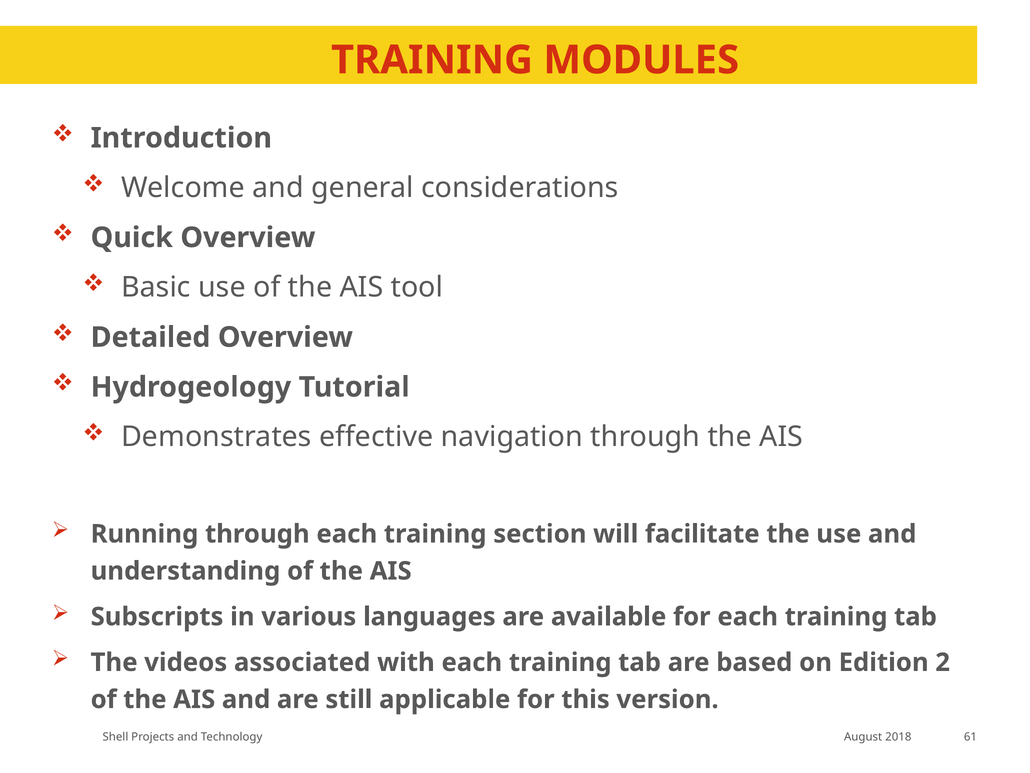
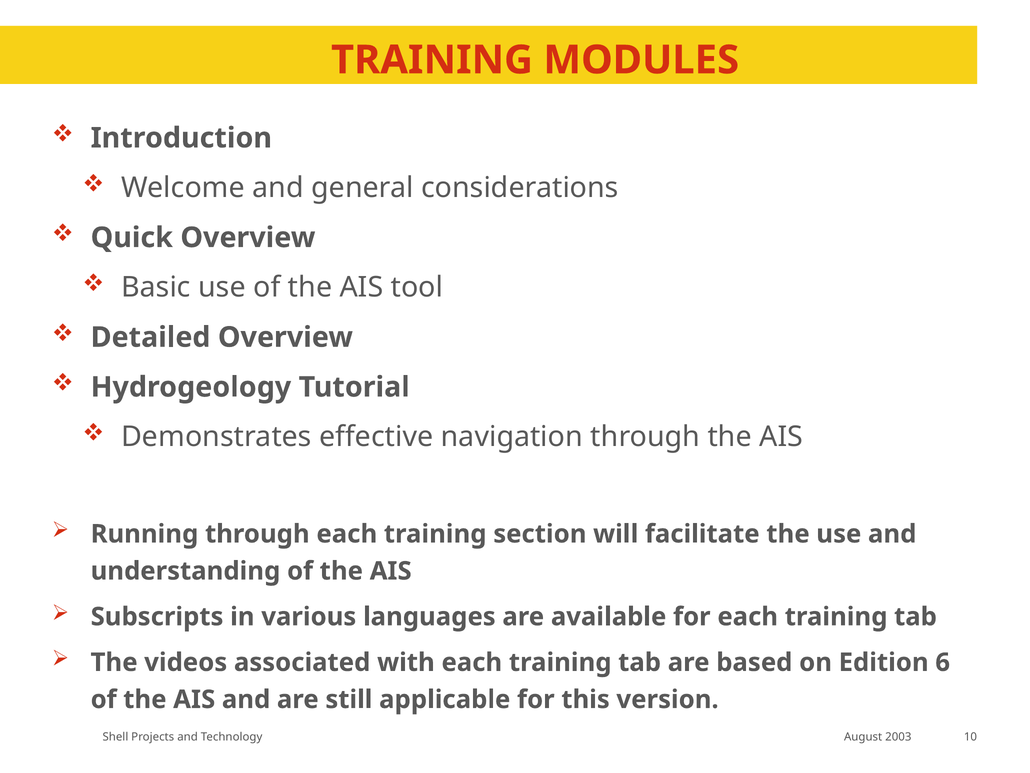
2: 2 -> 6
2018: 2018 -> 2003
61: 61 -> 10
